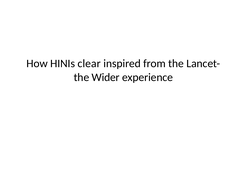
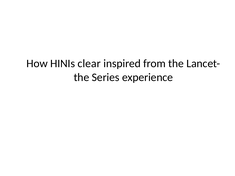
Wider: Wider -> Series
